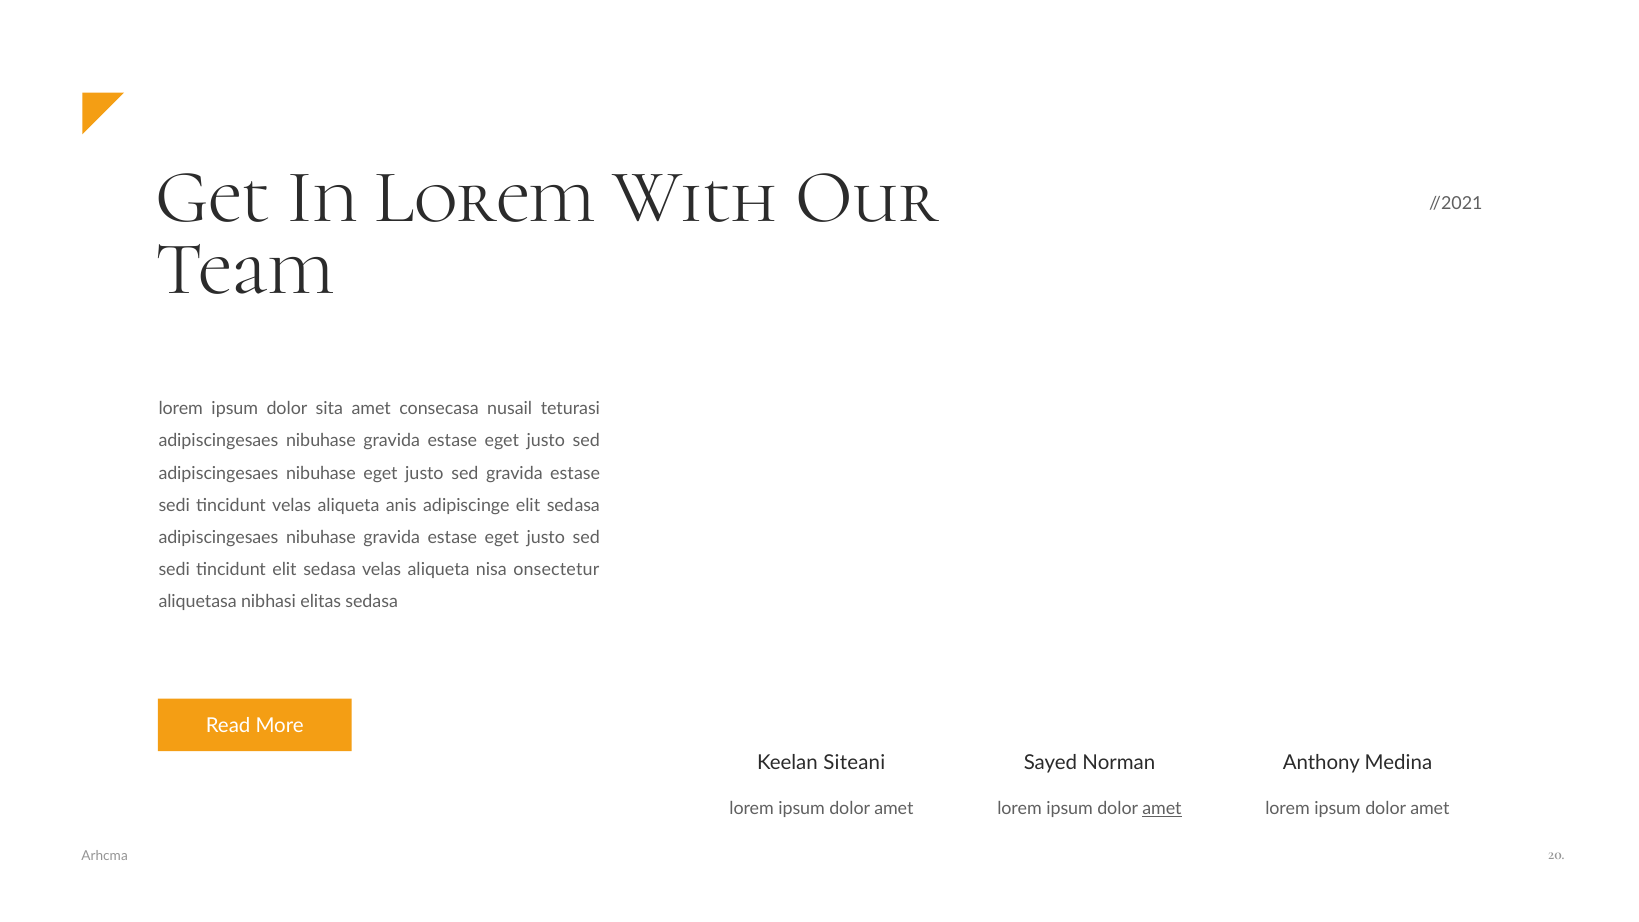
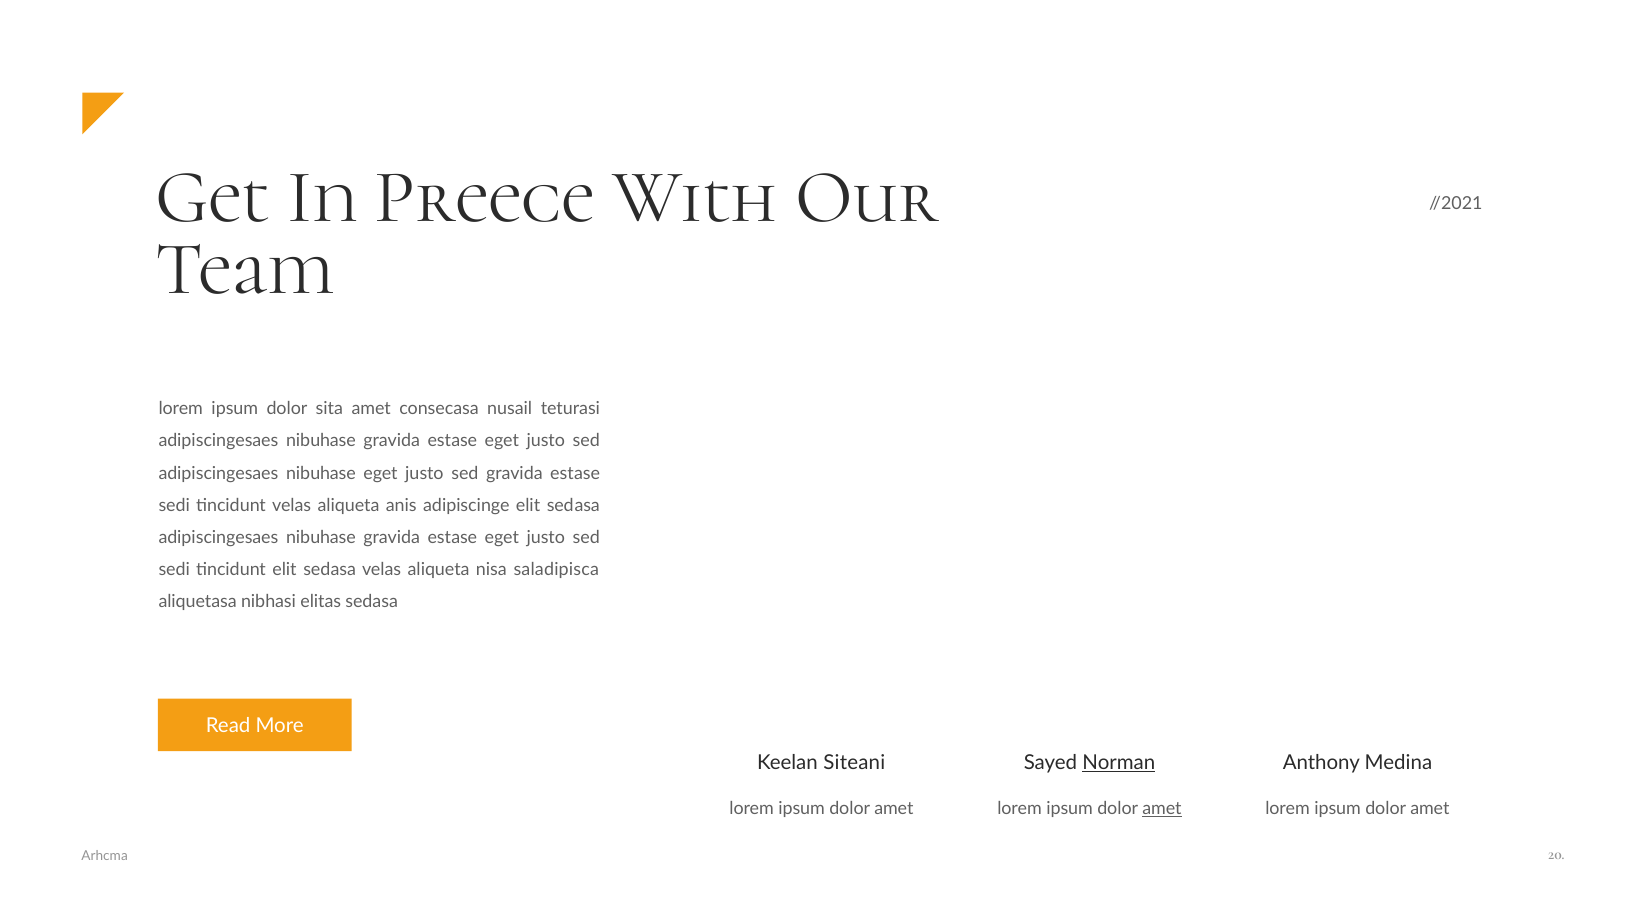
In Lorem: Lorem -> Preece
onsectetur: onsectetur -> saladipisca
Norman underline: none -> present
